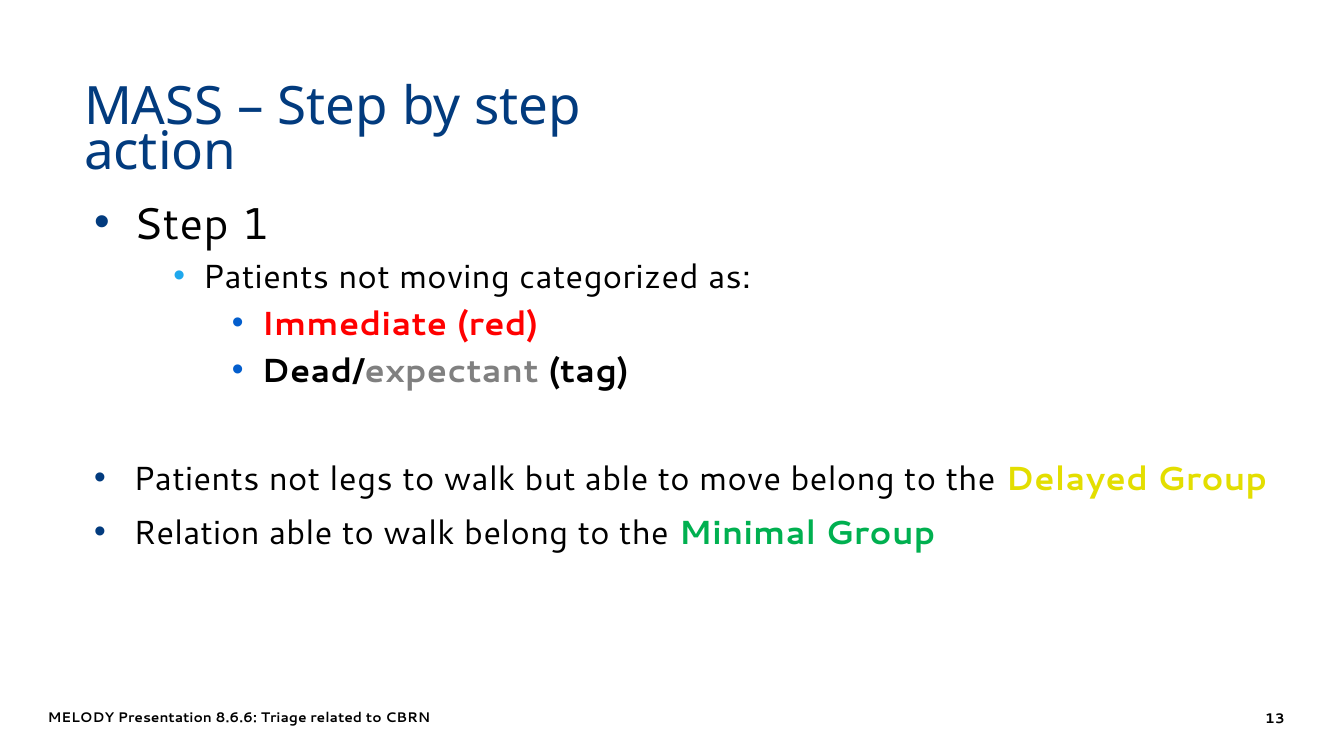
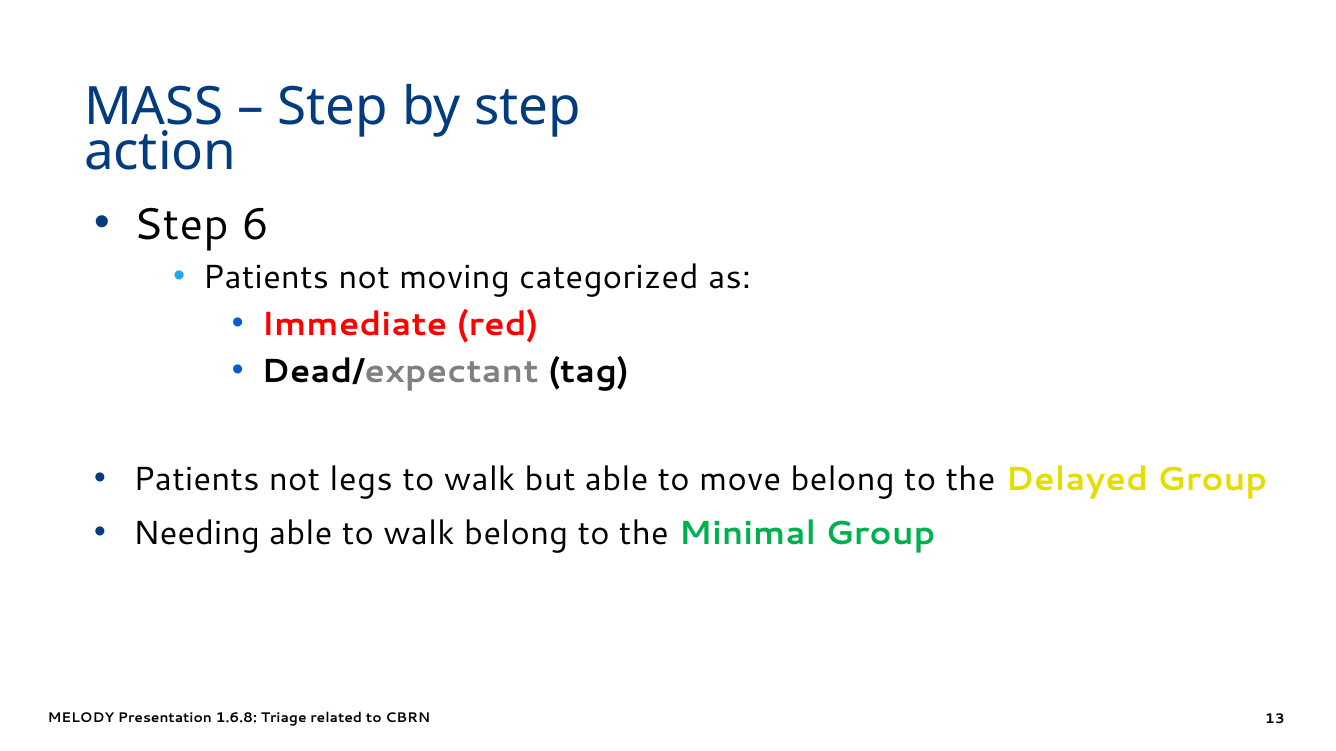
1: 1 -> 6
Relation: Relation -> Needing
8.6.6: 8.6.6 -> 1.6.8
